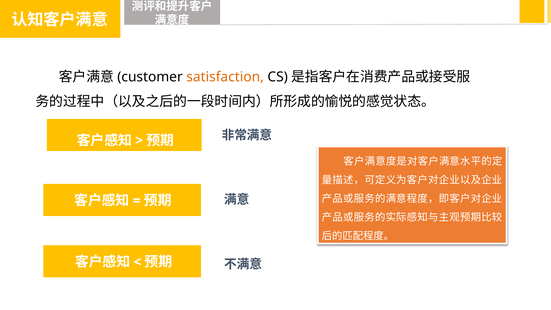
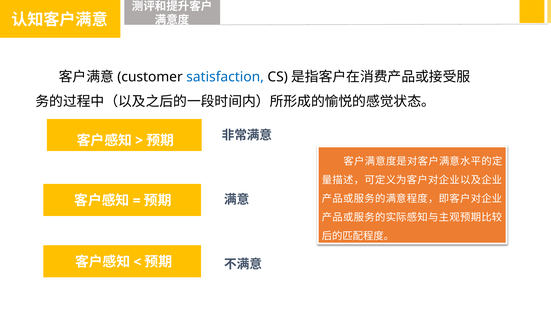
satisfaction colour: orange -> blue
